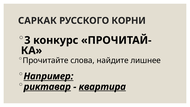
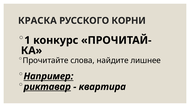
САРКАК: САРКАК -> КРАСКА
3: 3 -> 1
квартира underline: present -> none
